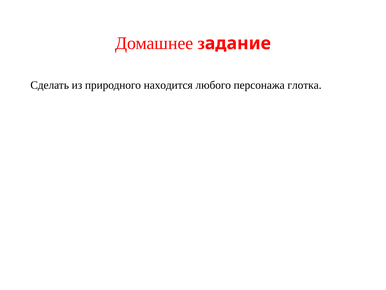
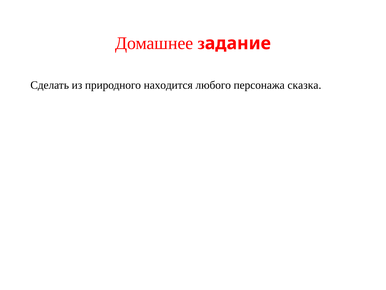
глотка: глотка -> сказка
